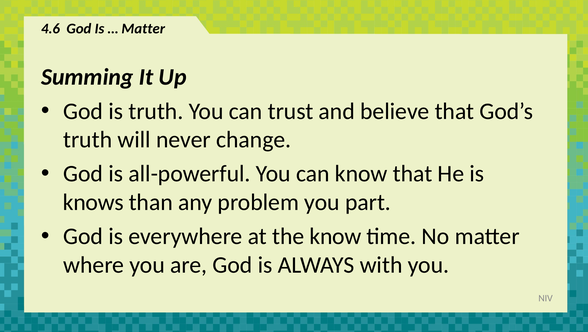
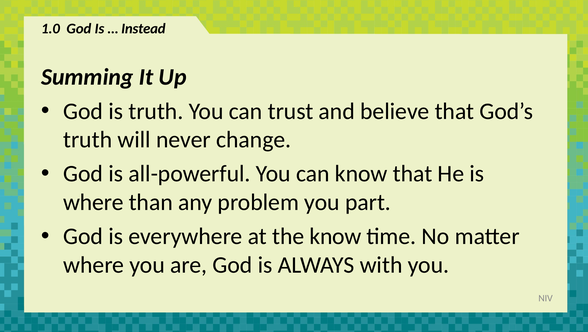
4.6: 4.6 -> 1.0
Matter at (143, 29): Matter -> Instead
knows at (93, 202): knows -> where
